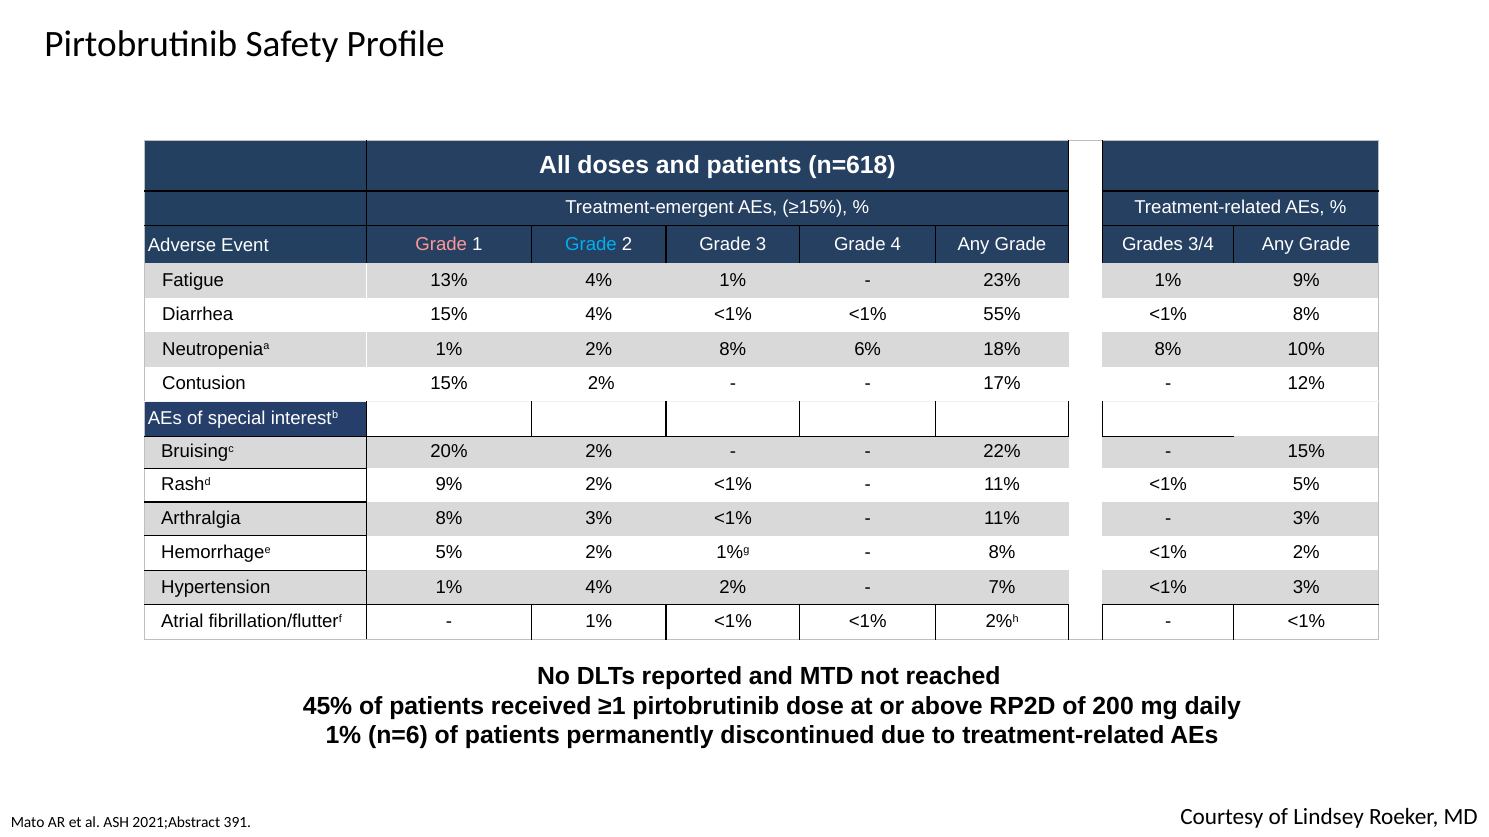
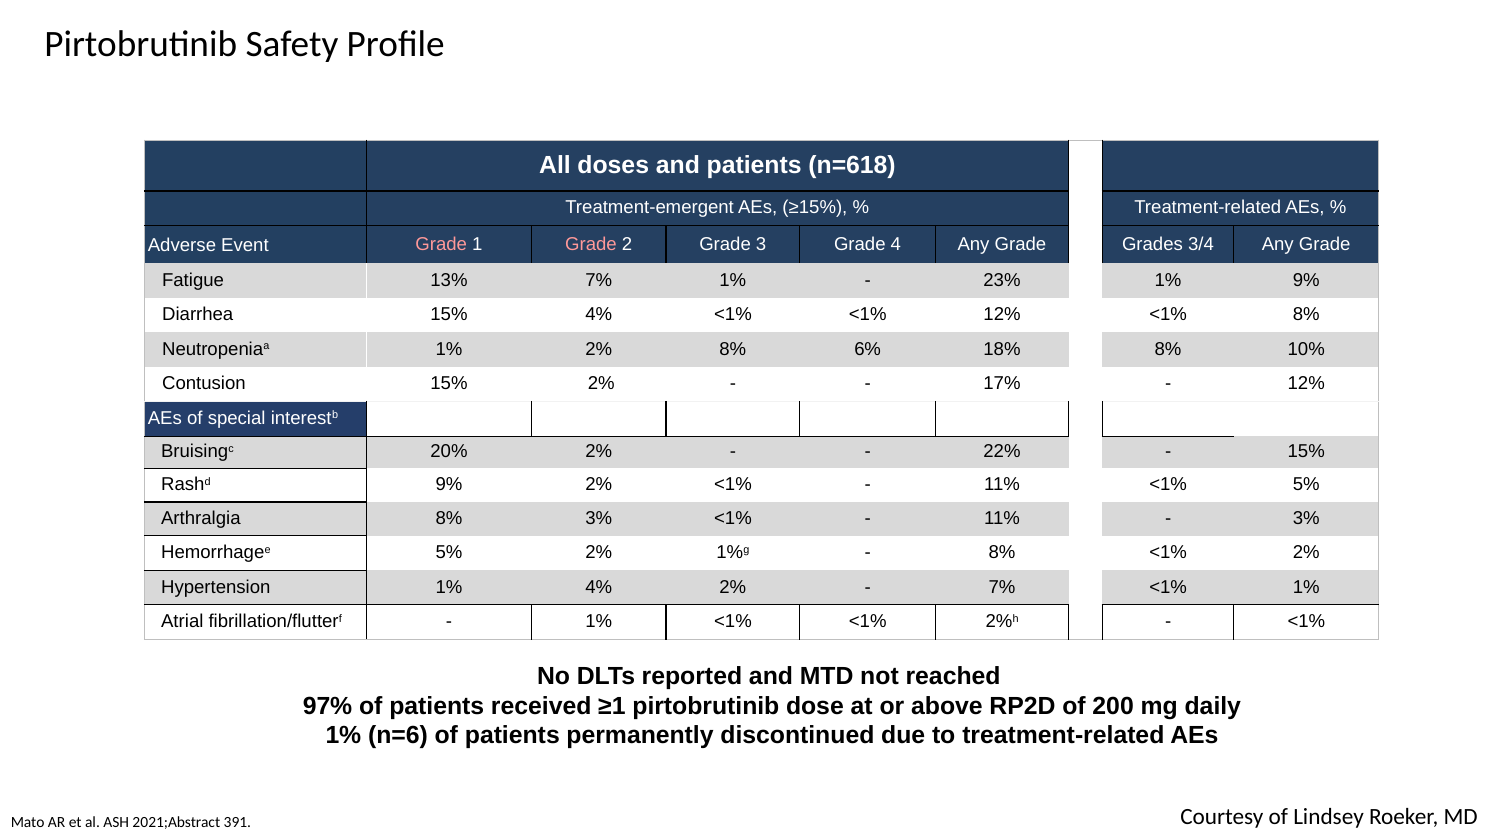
Grade at (591, 244) colour: light blue -> pink
13% 4%: 4% -> 7%
<1% 55%: 55% -> 12%
<1% 3%: 3% -> 1%
45%: 45% -> 97%
